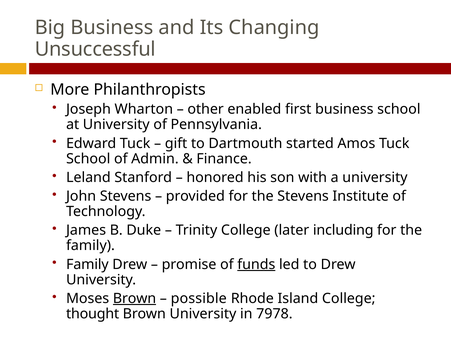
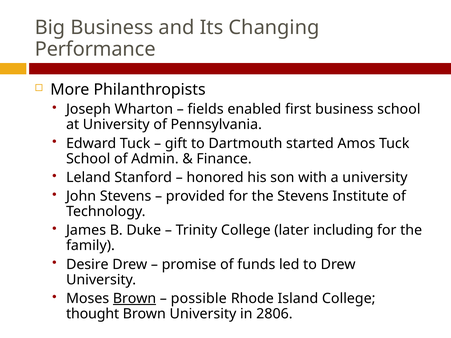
Unsuccessful: Unsuccessful -> Performance
other: other -> fields
Family at (87, 265): Family -> Desire
funds underline: present -> none
7978: 7978 -> 2806
